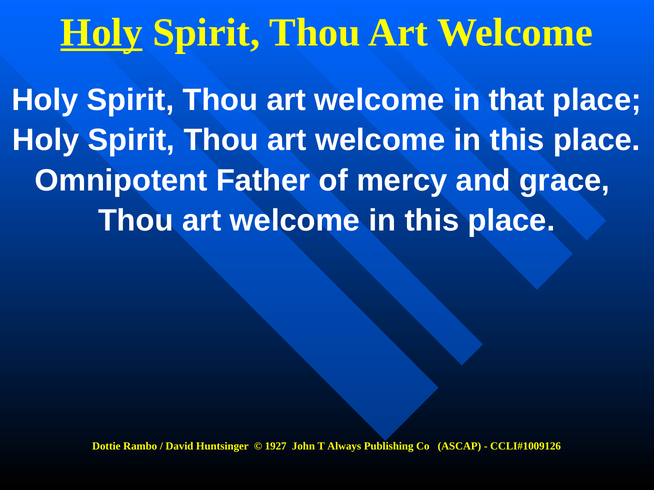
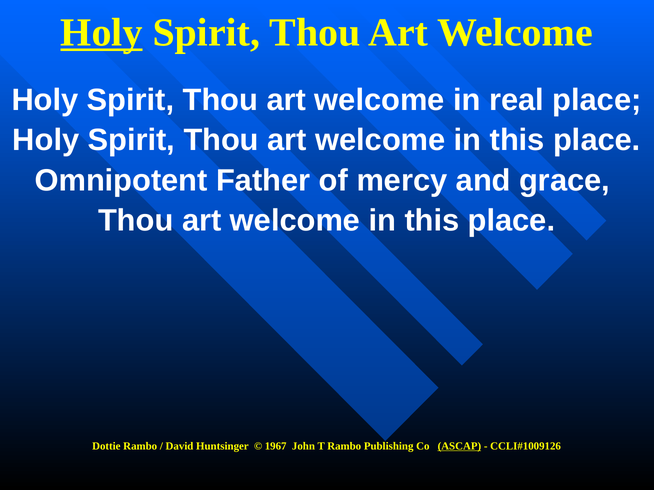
that: that -> real
1927: 1927 -> 1967
T Always: Always -> Rambo
ASCAP underline: none -> present
